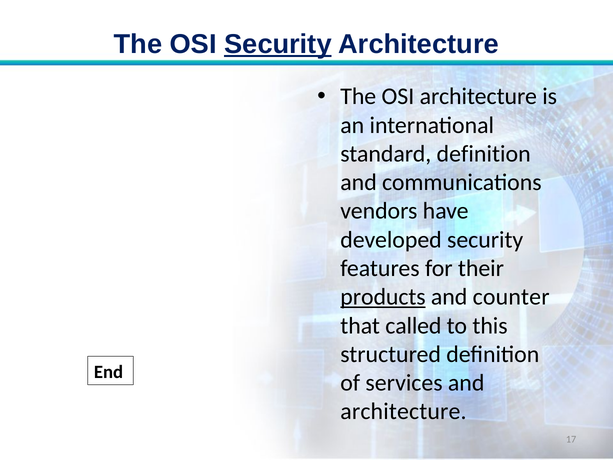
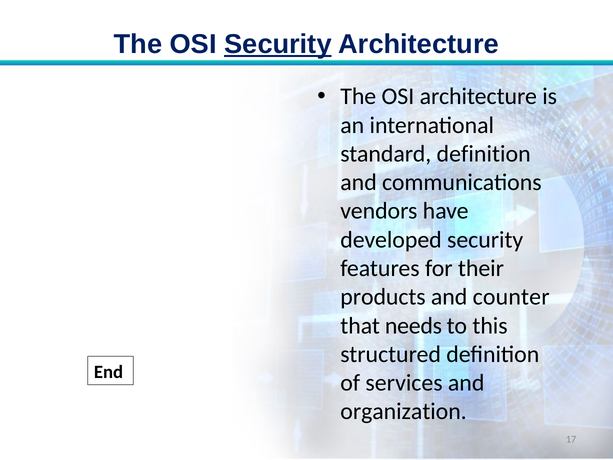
products underline: present -> none
called: called -> needs
architecture at (403, 411): architecture -> organization
